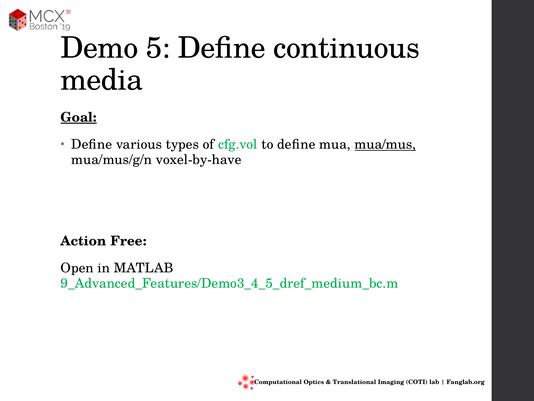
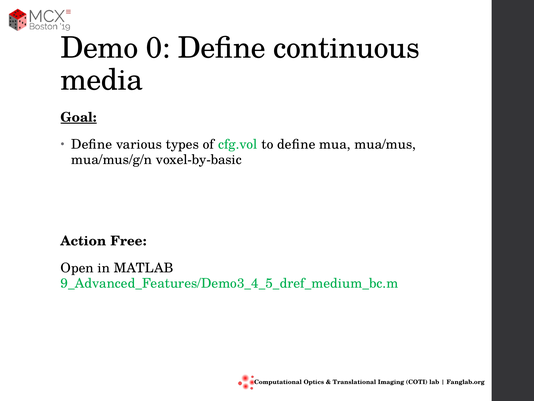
5: 5 -> 0
mua/mus underline: present -> none
voxel-by-have: voxel-by-have -> voxel-by-basic
